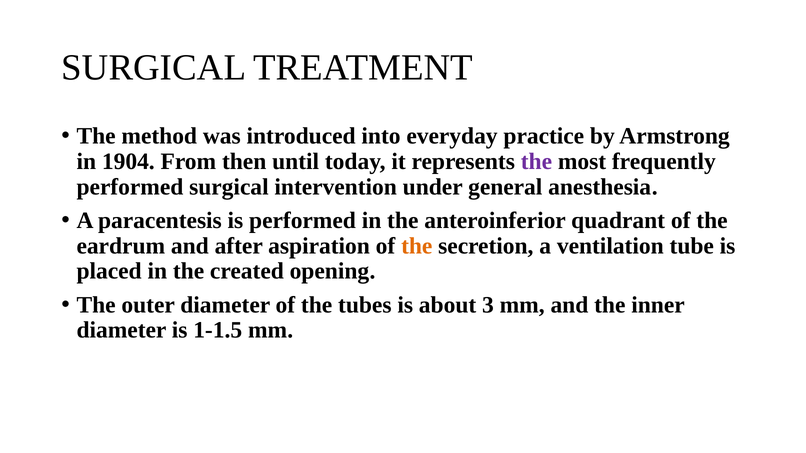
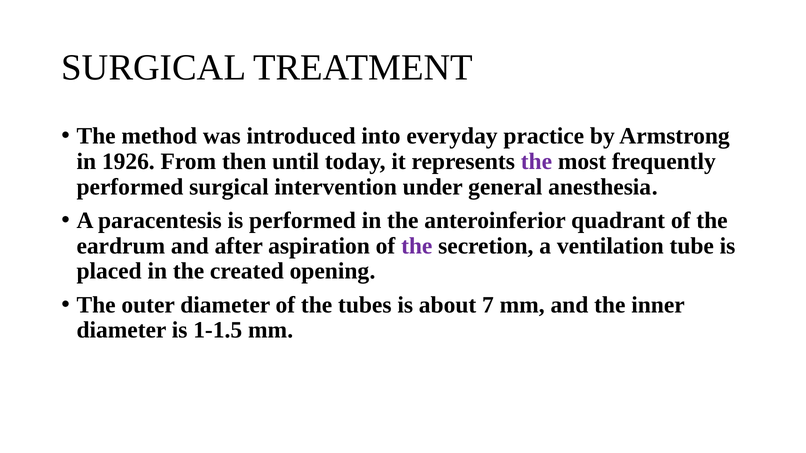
1904: 1904 -> 1926
the at (417, 246) colour: orange -> purple
3: 3 -> 7
